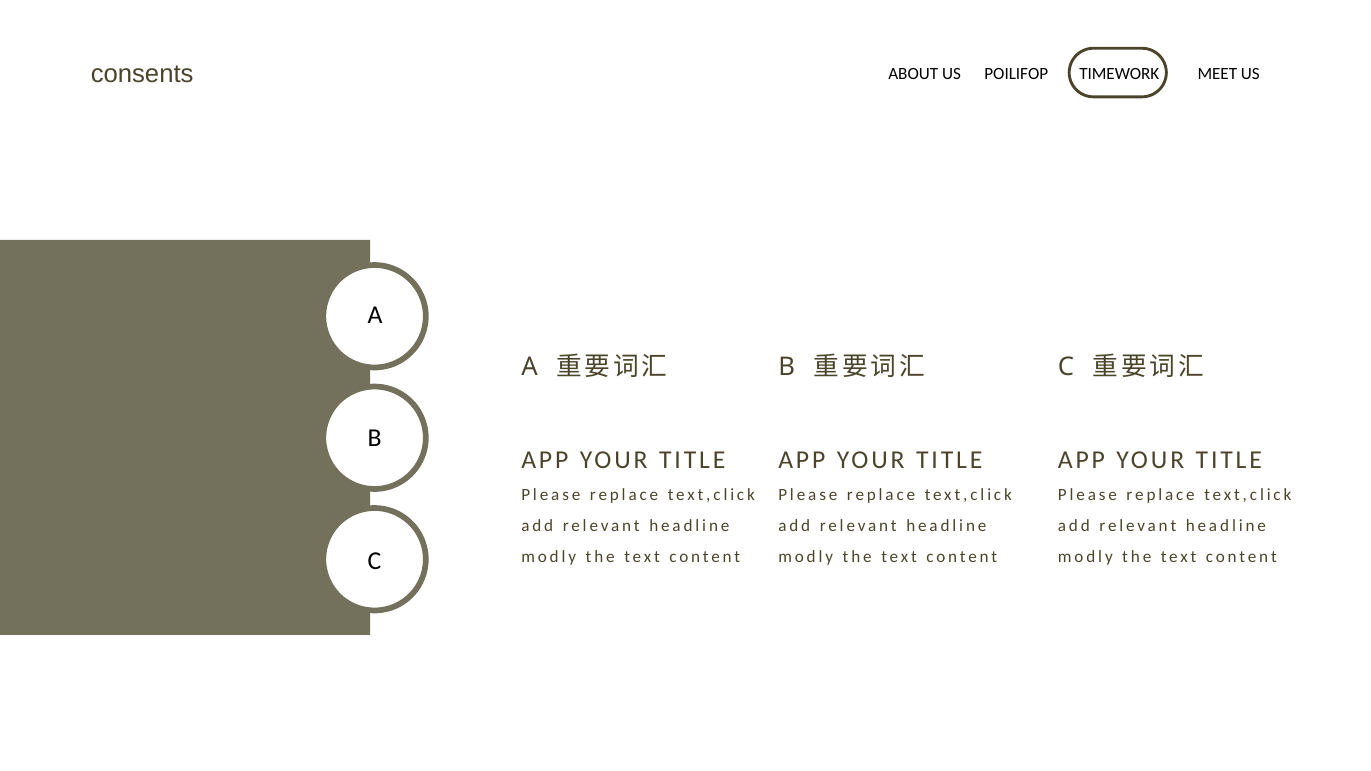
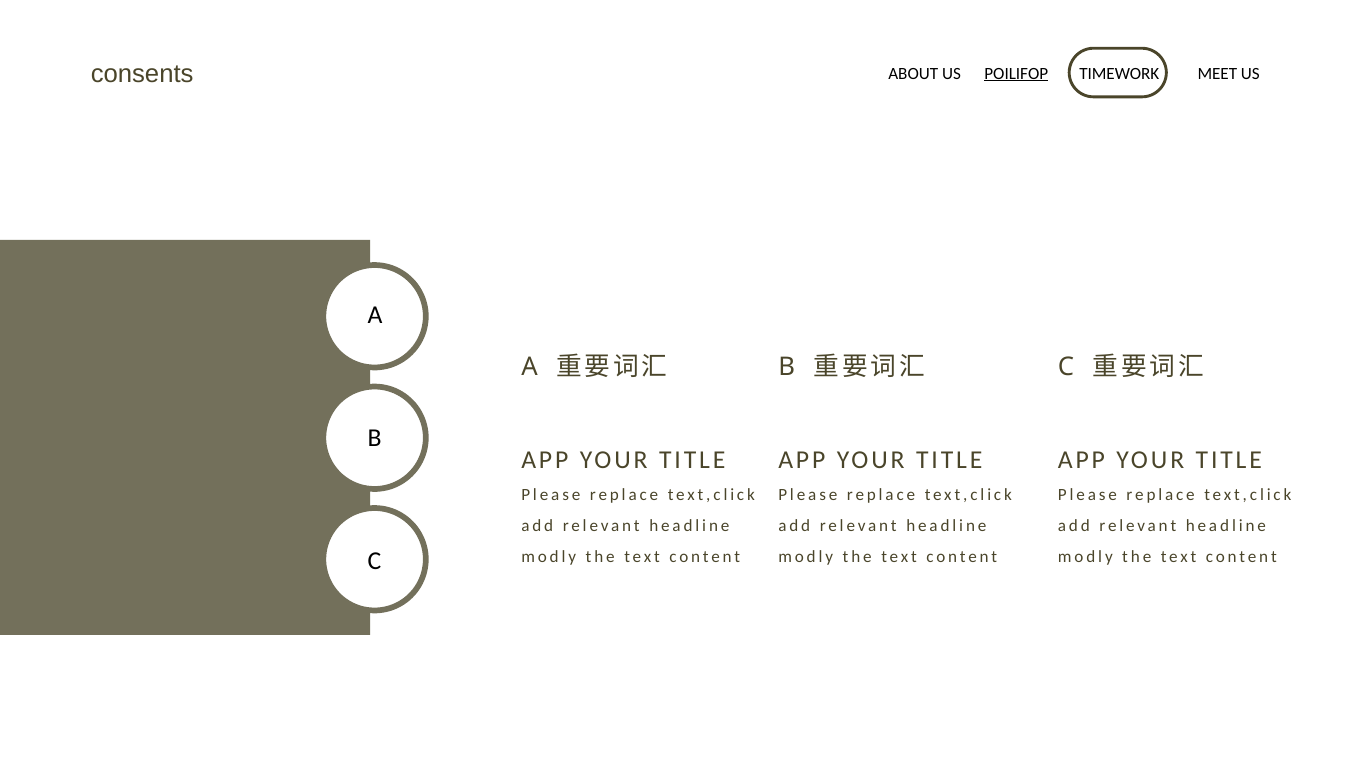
POILIFOP underline: none -> present
